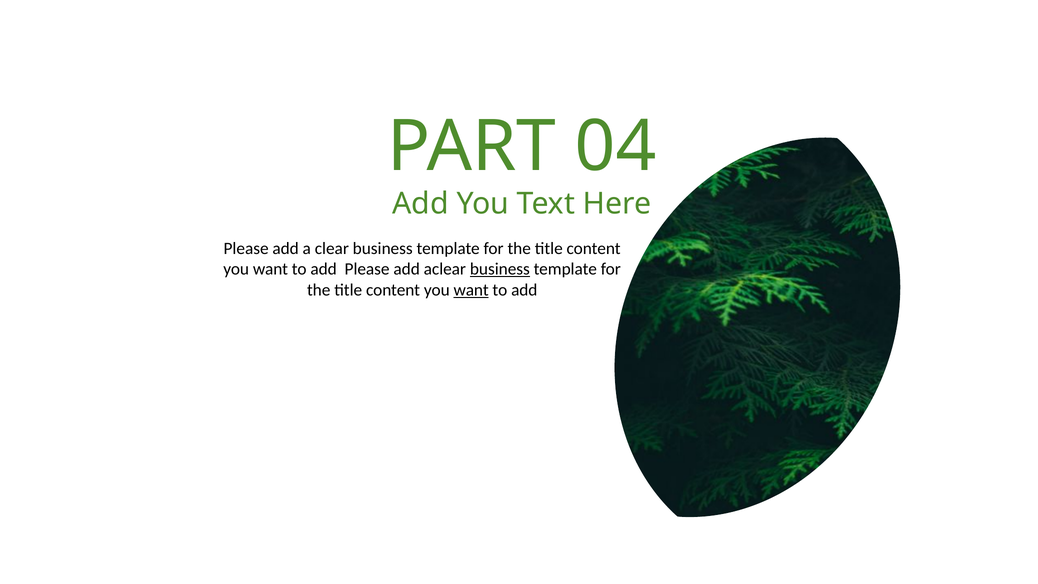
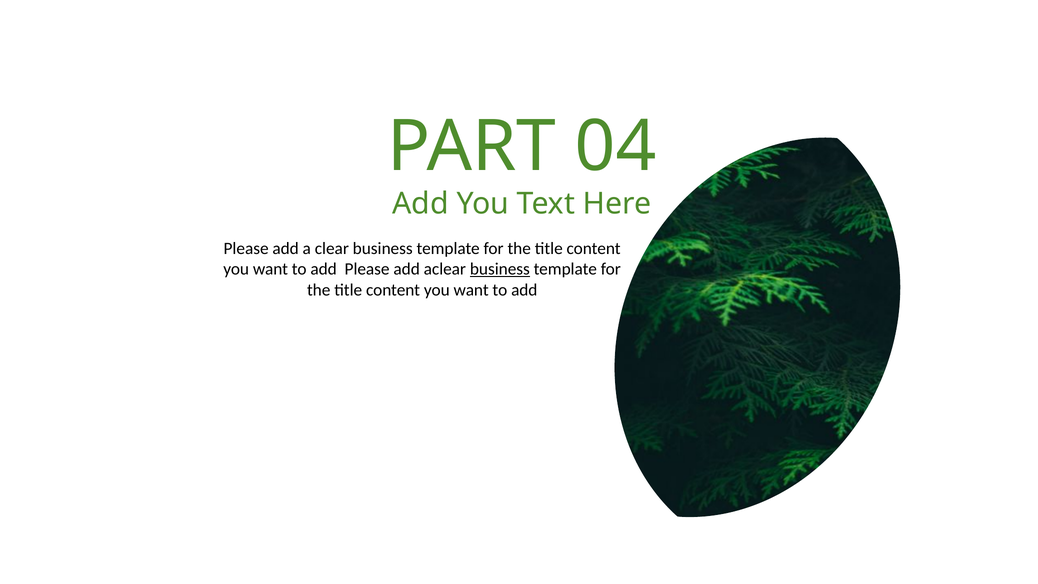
want at (471, 290) underline: present -> none
